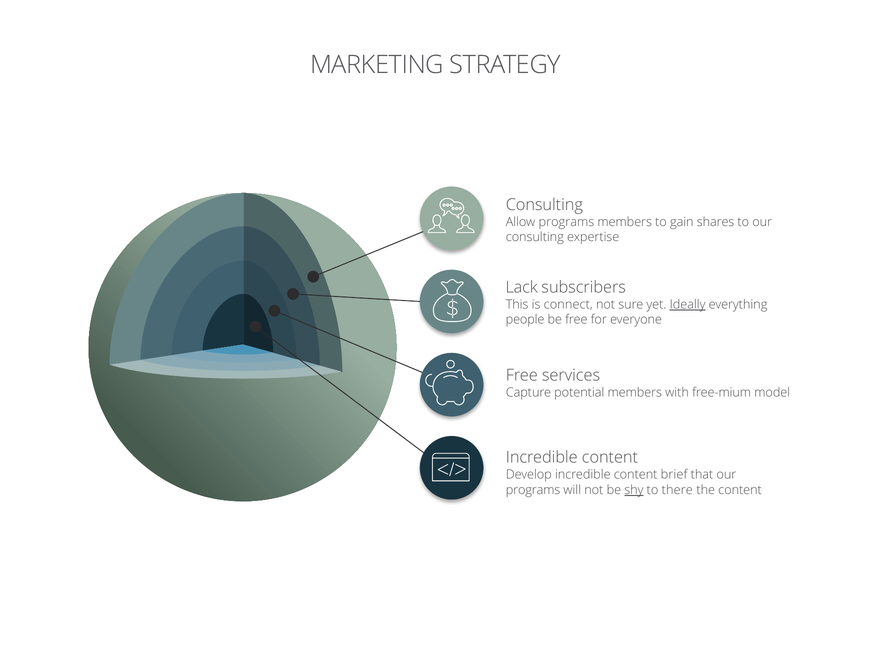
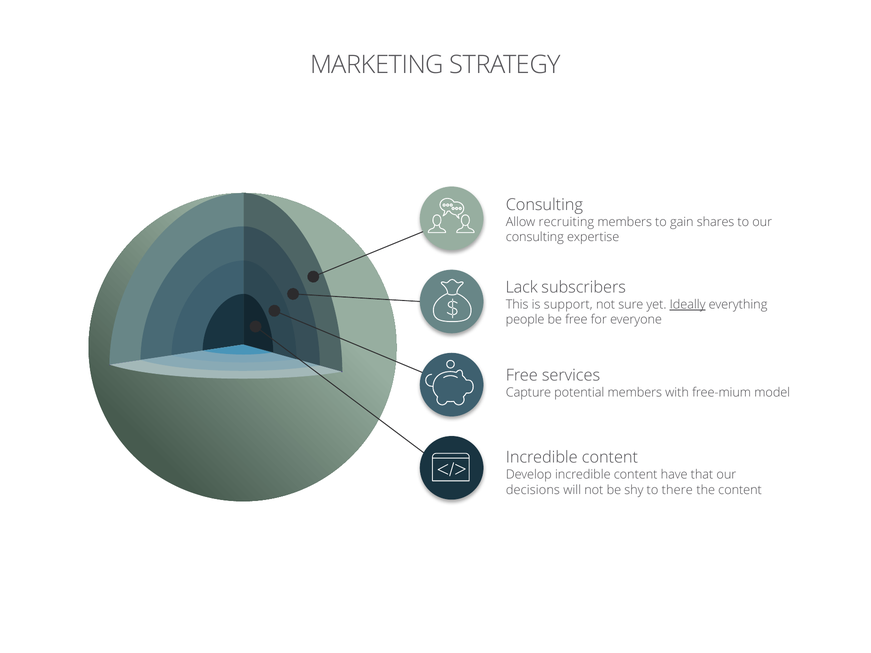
Allow programs: programs -> recruiting
connect: connect -> support
brief: brief -> have
programs at (533, 490): programs -> decisions
shy underline: present -> none
